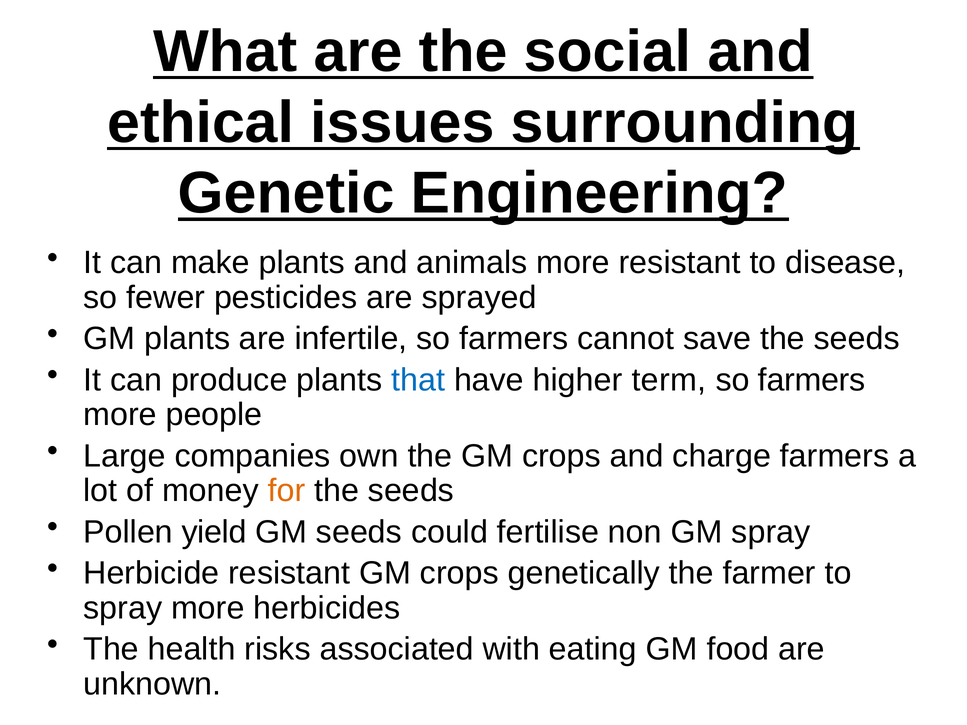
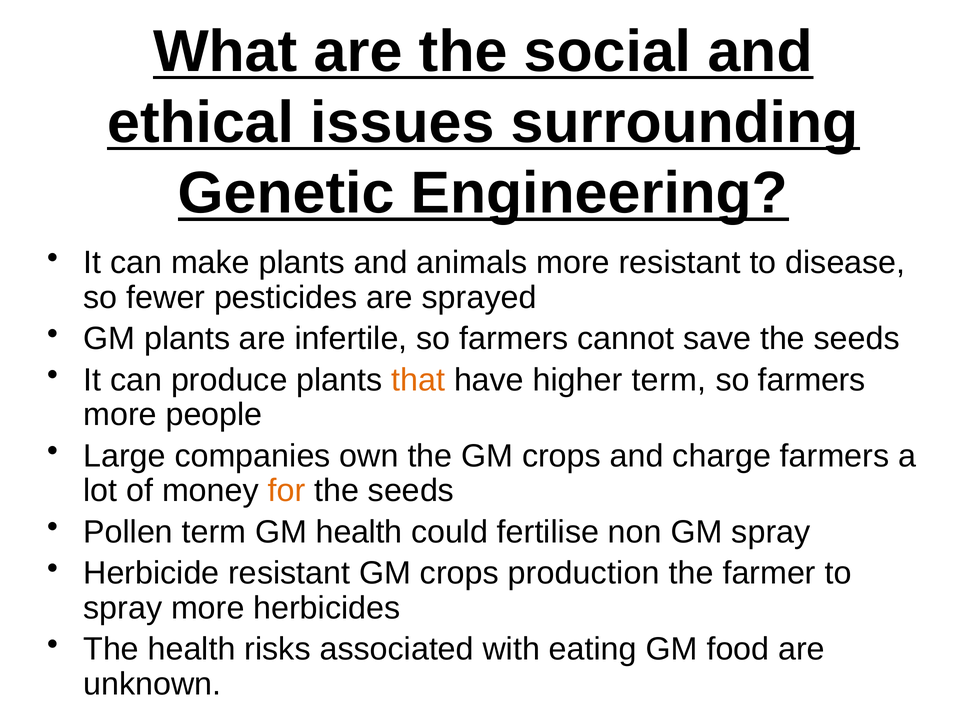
that colour: blue -> orange
Pollen yield: yield -> term
GM seeds: seeds -> health
genetically: genetically -> production
